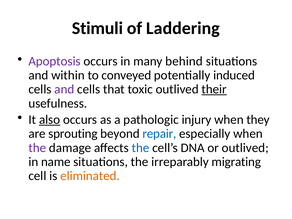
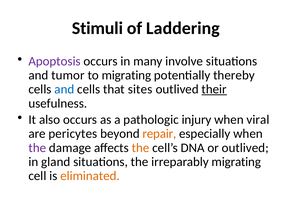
behind: behind -> involve
within: within -> tumor
to conveyed: conveyed -> migrating
induced: induced -> thereby
and at (64, 89) colour: purple -> blue
toxic: toxic -> sites
also underline: present -> none
they: they -> viral
sprouting: sprouting -> pericytes
repair colour: blue -> orange
the at (141, 148) colour: blue -> orange
name: name -> gland
